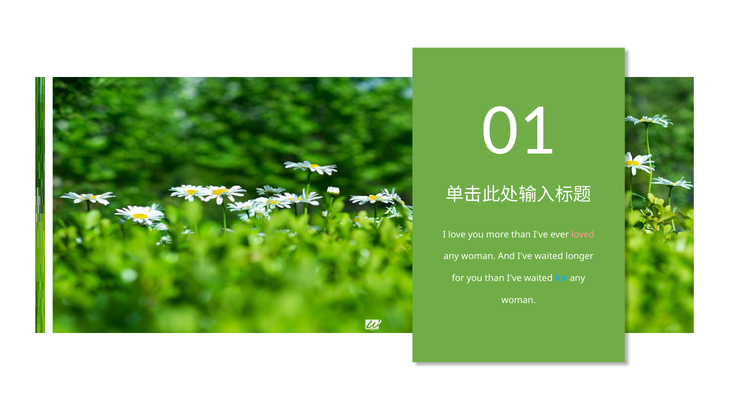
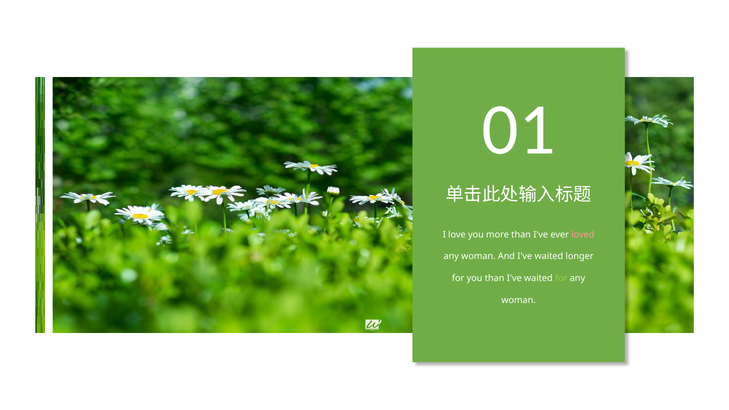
for at (561, 278) colour: light blue -> light green
